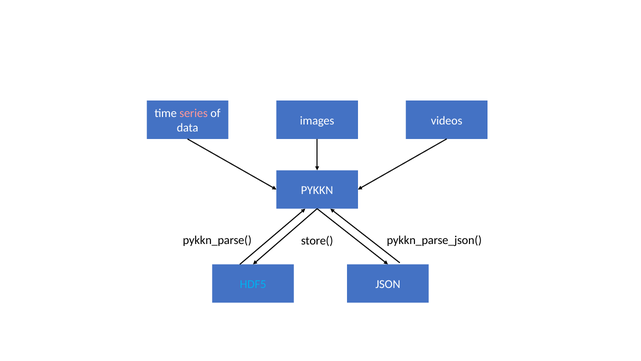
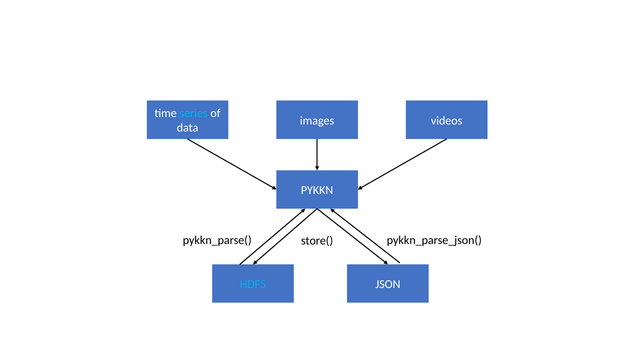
series colour: pink -> light blue
